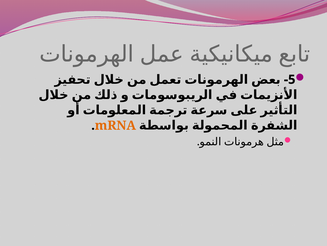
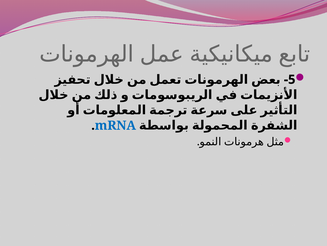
mRNA colour: orange -> blue
